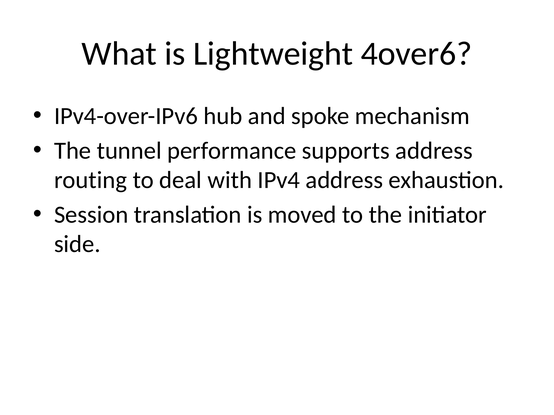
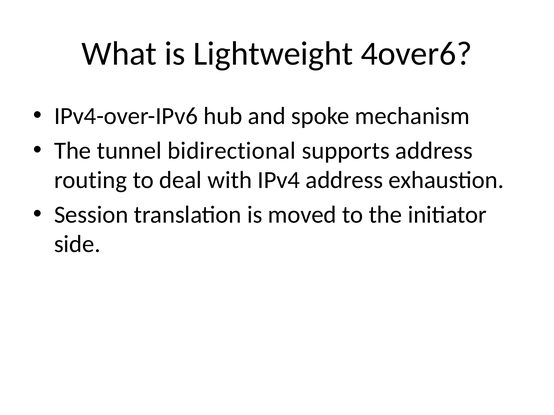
performance: performance -> bidirectional
